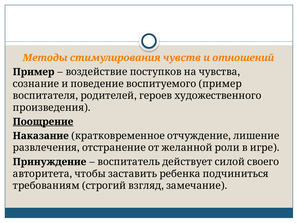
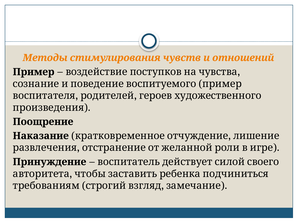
Поощрение underline: present -> none
